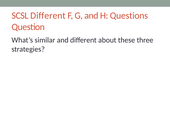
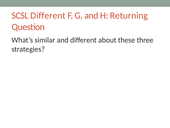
Questions: Questions -> Returning
